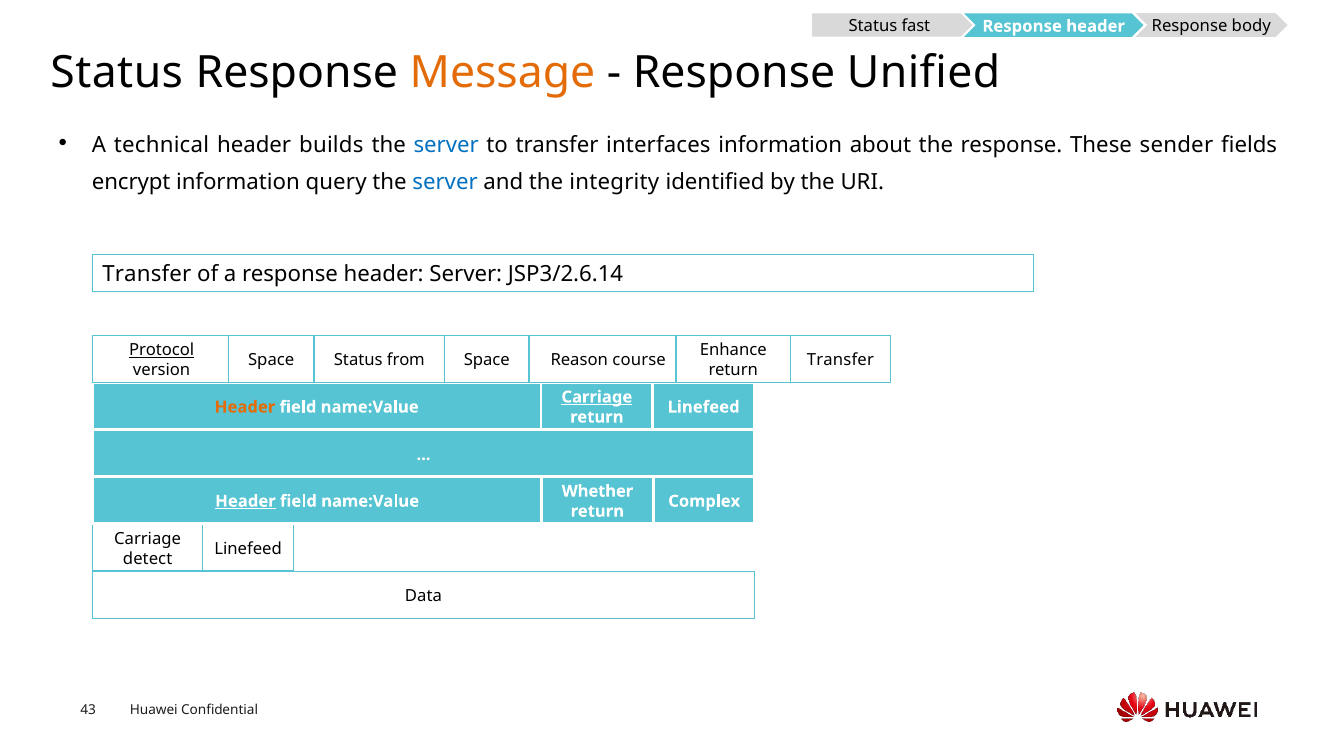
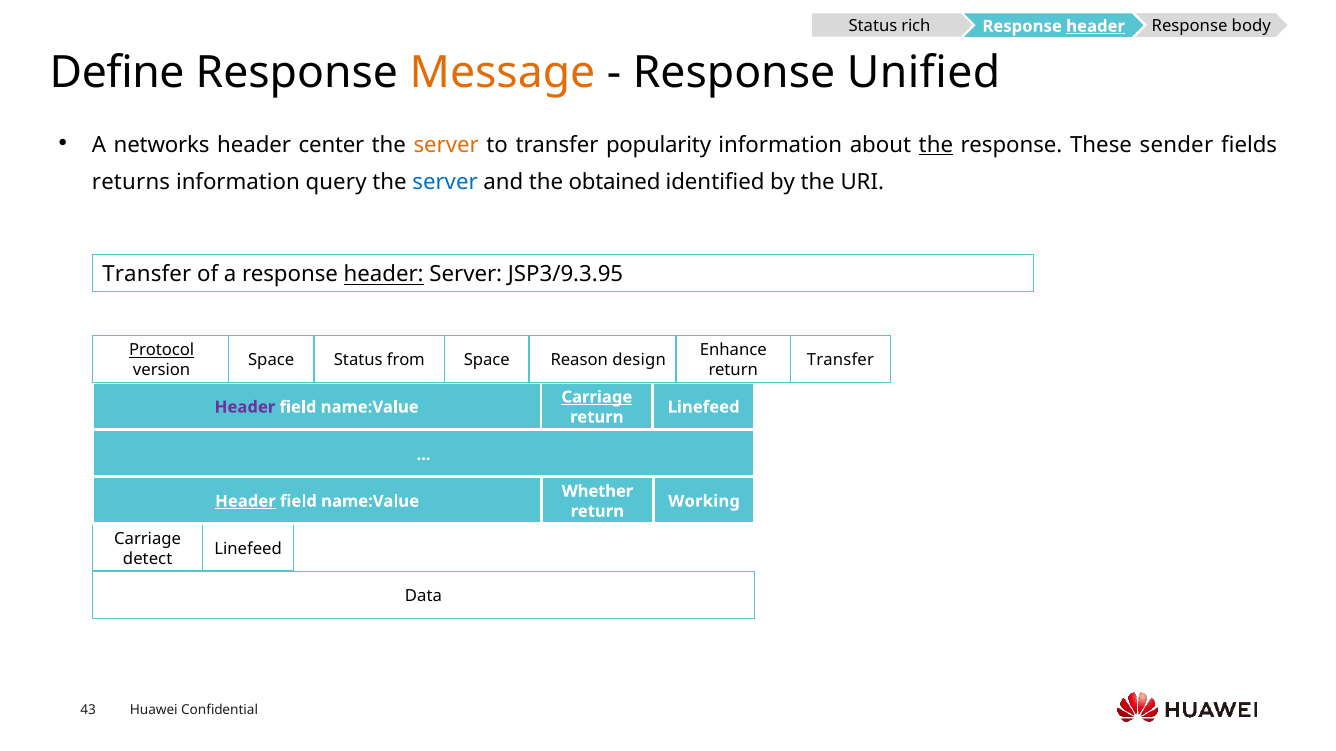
fast: fast -> rich
header at (1096, 26) underline: none -> present
Status at (117, 73): Status -> Define
technical: technical -> networks
builds: builds -> center
server at (446, 145) colour: blue -> orange
interfaces: interfaces -> popularity
the at (936, 145) underline: none -> present
encrypt: encrypt -> returns
integrity: integrity -> obtained
header at (384, 275) underline: none -> present
JSP3/2.6.14: JSP3/2.6.14 -> JSP3/9.3.95
course: course -> design
Header at (245, 407) colour: orange -> purple
Complex: Complex -> Working
